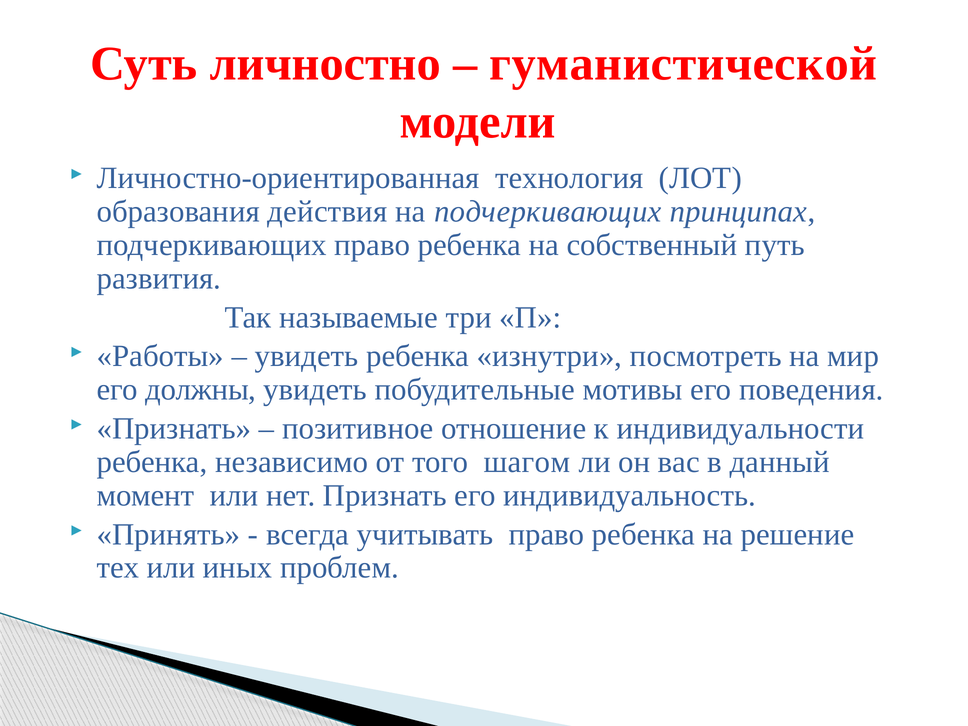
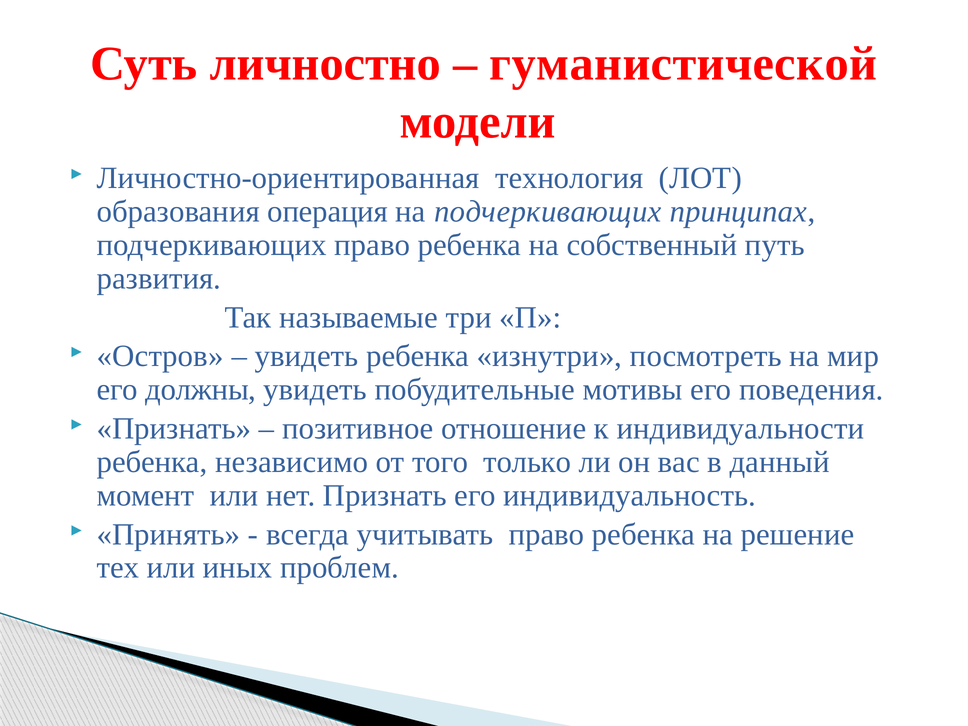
действия: действия -> операция
Работы: Работы -> Остров
шагом: шагом -> только
